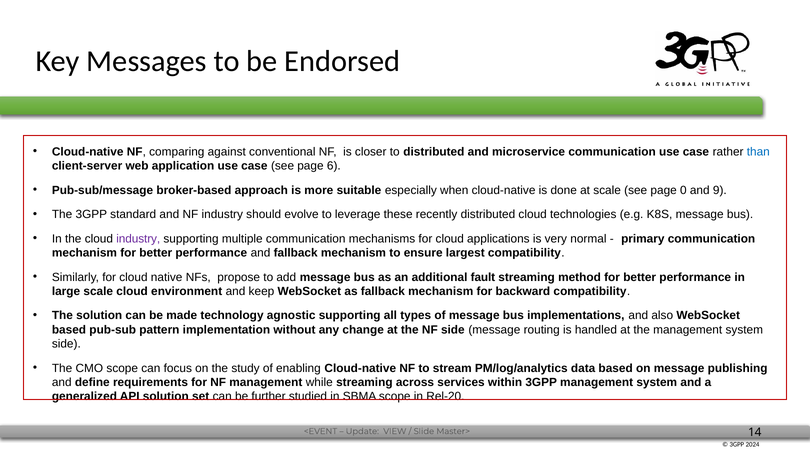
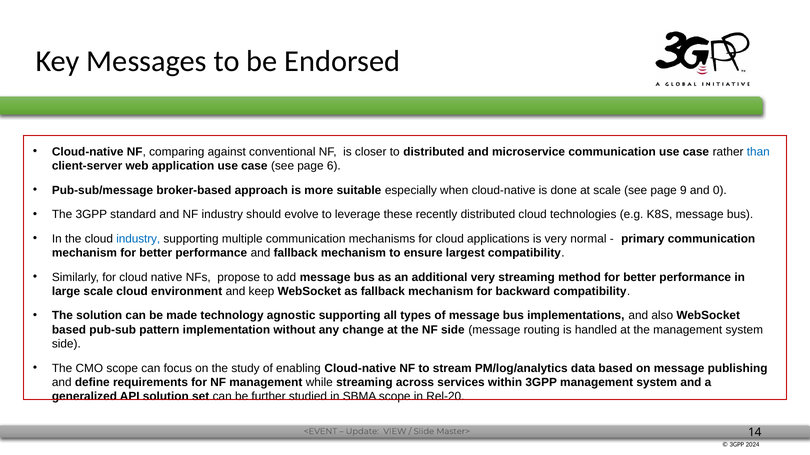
0: 0 -> 9
9: 9 -> 0
industry at (138, 239) colour: purple -> blue
additional fault: fault -> very
